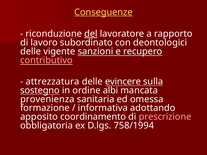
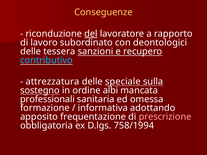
Conseguenze underline: present -> none
vigente: vigente -> tessera
contributivo colour: pink -> light blue
evincere: evincere -> speciale
provenienza: provenienza -> professionali
coordinamento: coordinamento -> frequentazione
